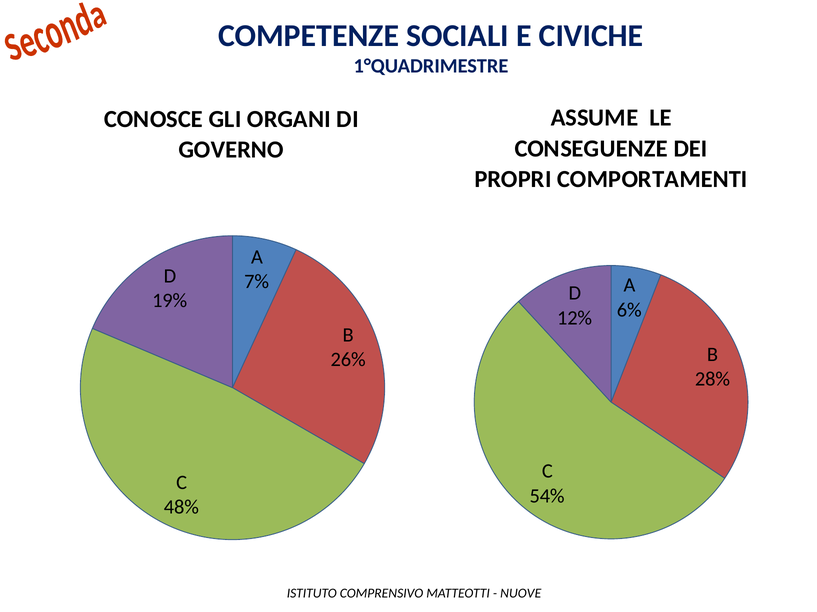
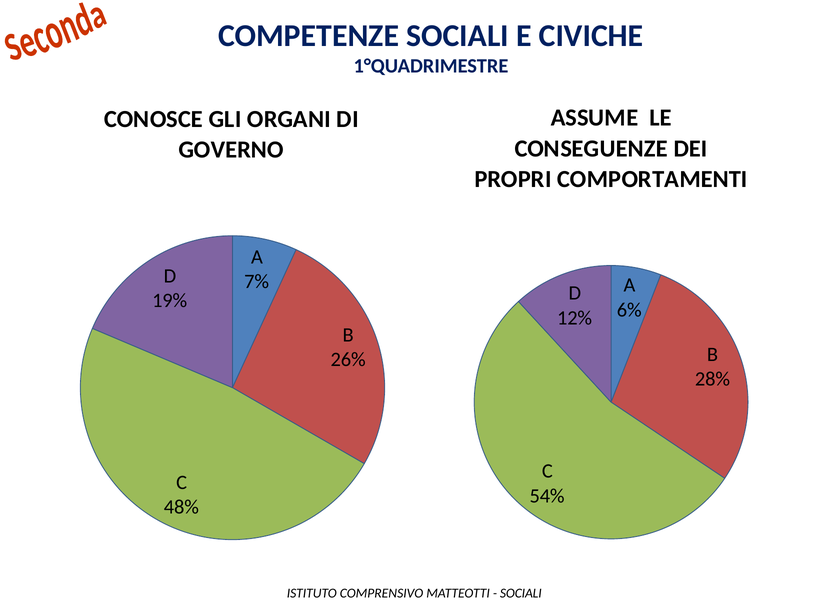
NUOVE at (521, 594): NUOVE -> SOCIALI
